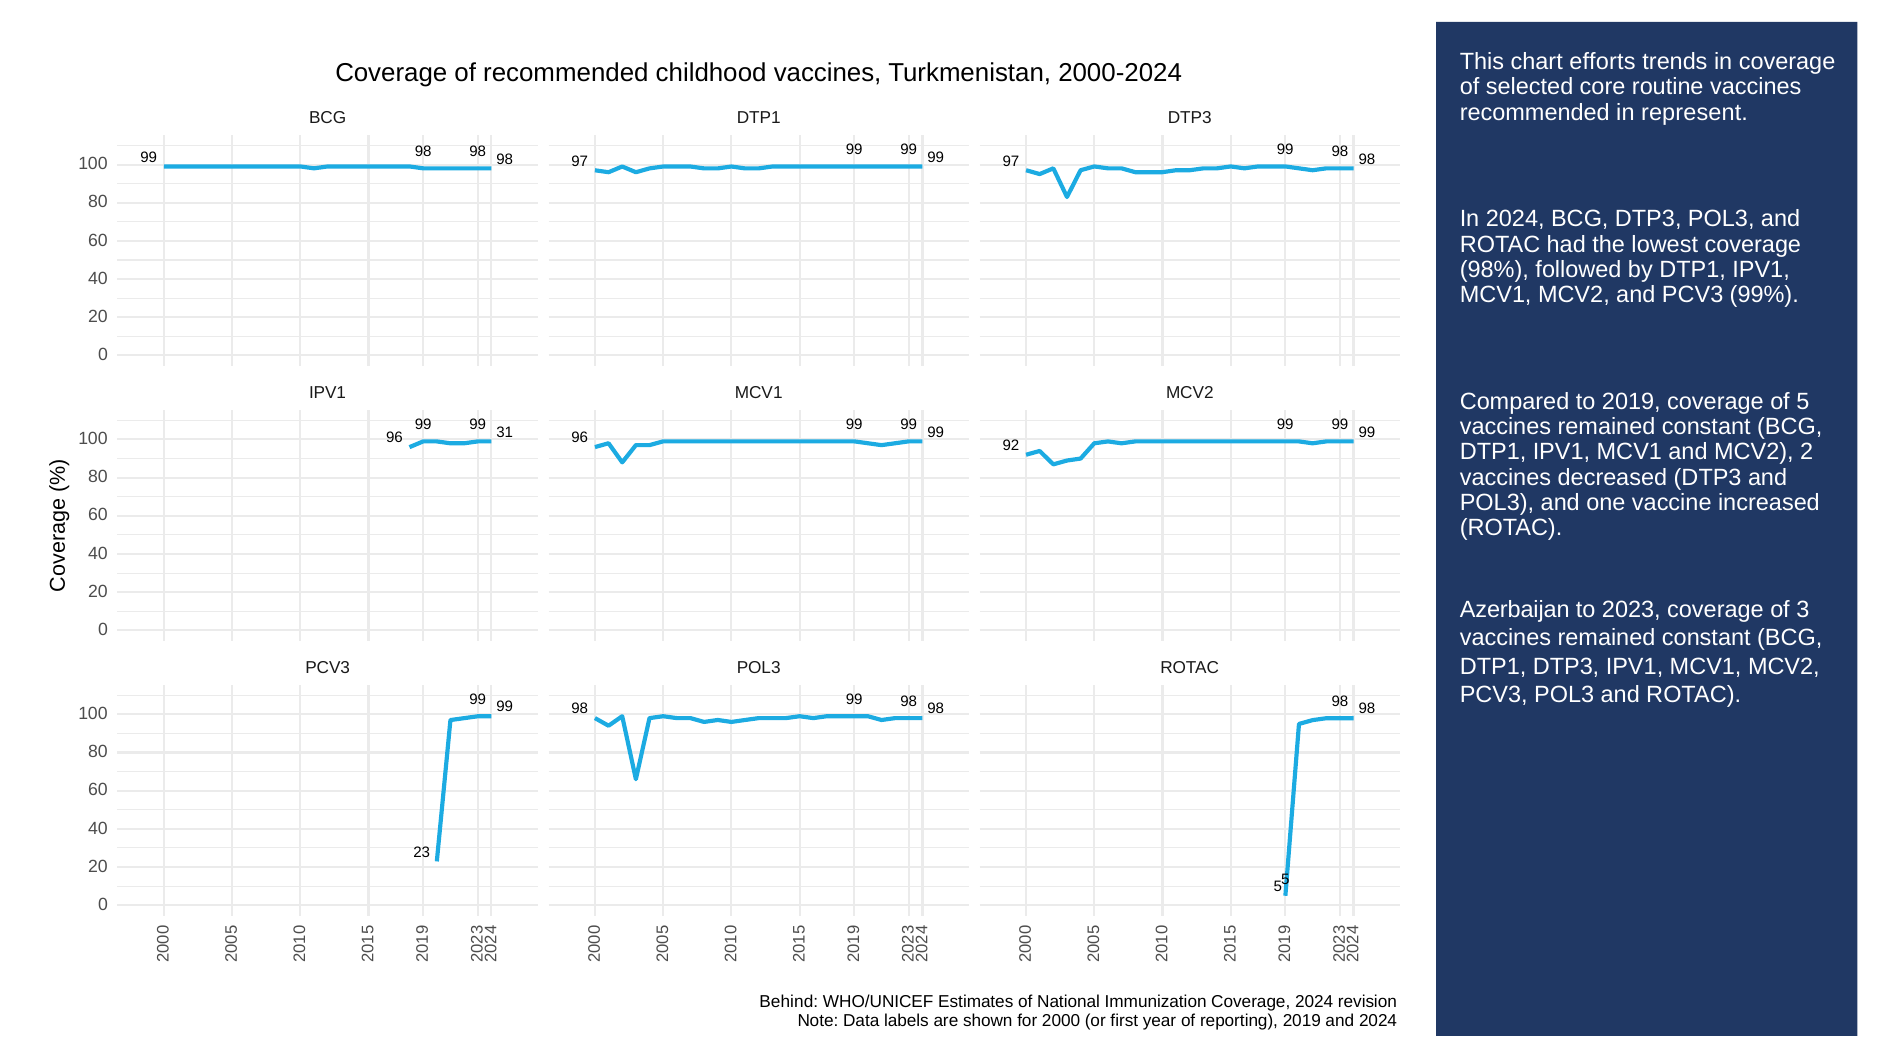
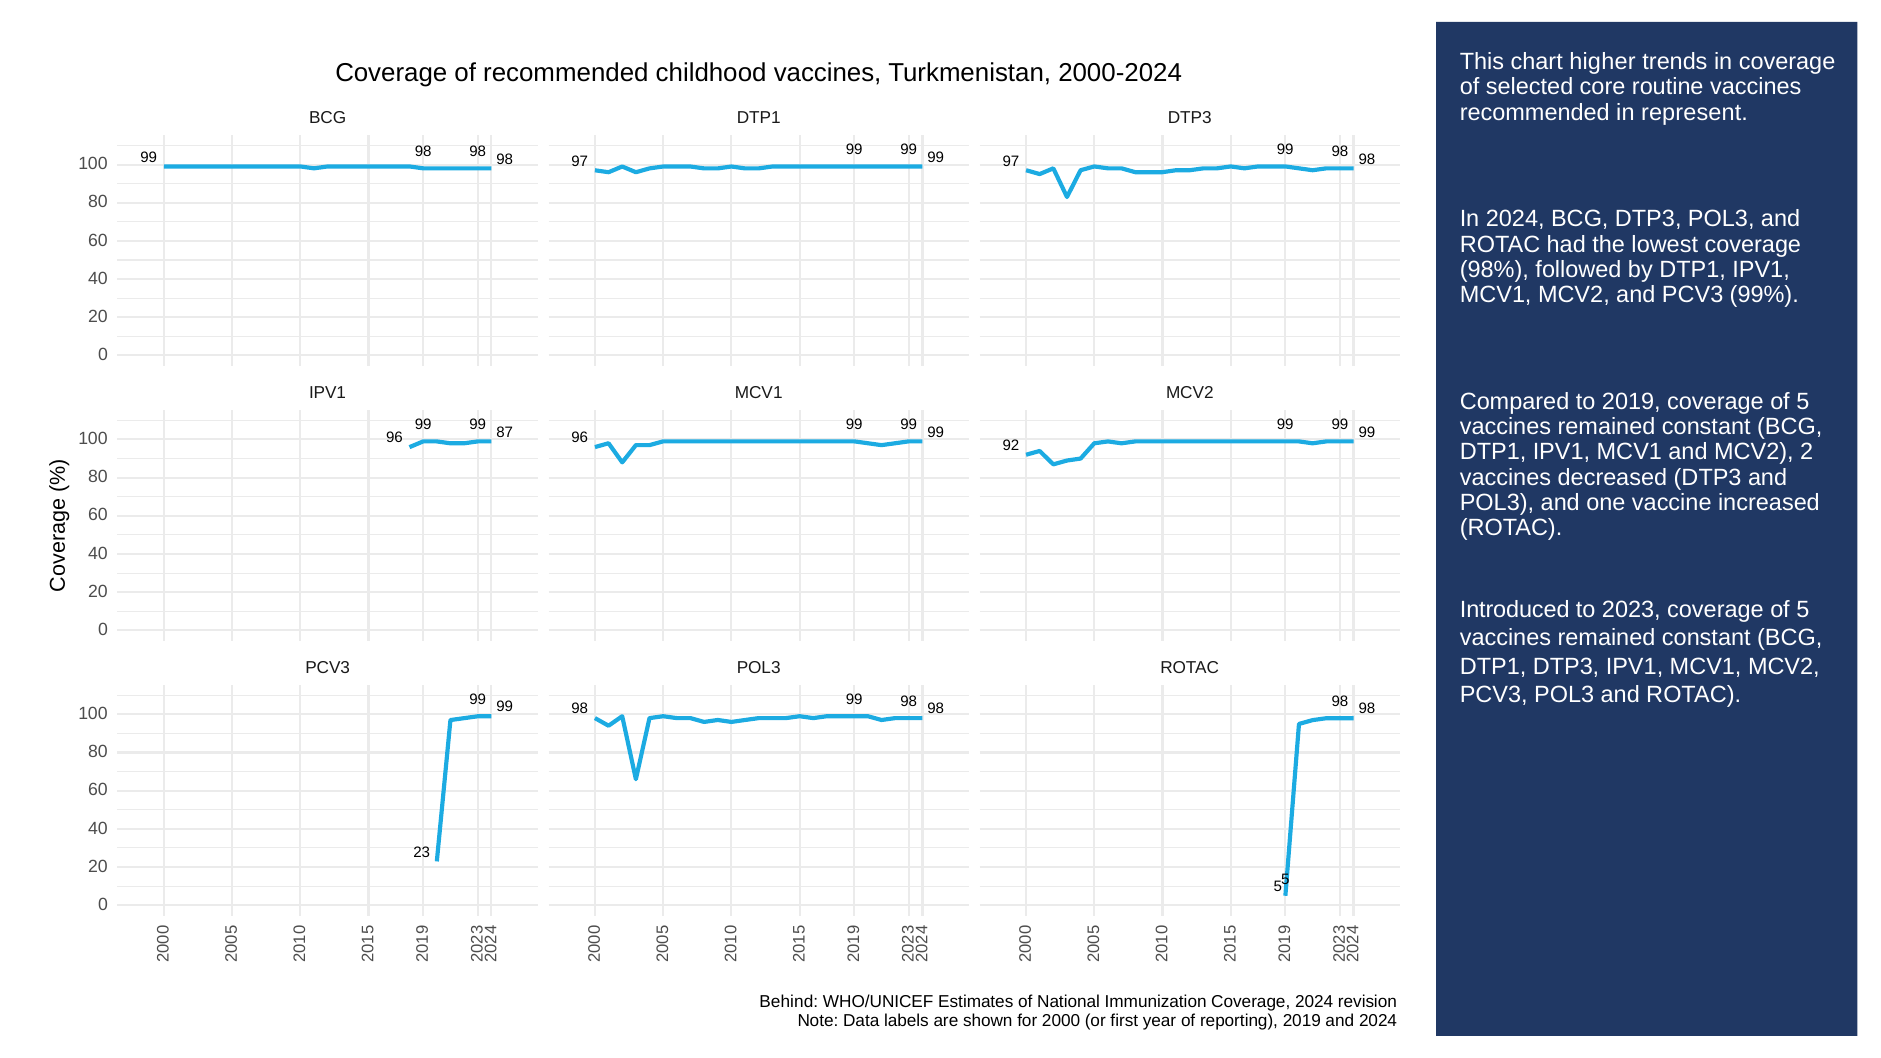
efforts: efforts -> higher
31: 31 -> 87
Azerbaijan: Azerbaijan -> Introduced
2023 coverage of 3: 3 -> 5
